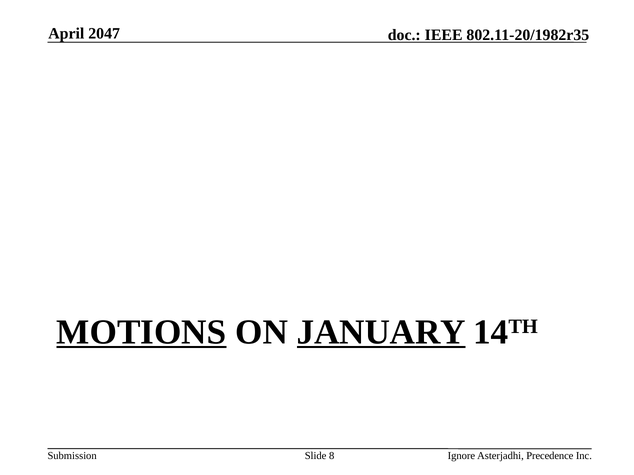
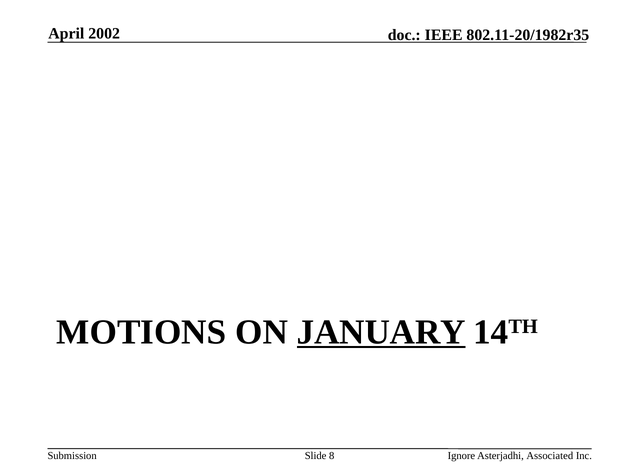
2047: 2047 -> 2002
MOTIONS underline: present -> none
Precedence: Precedence -> Associated
